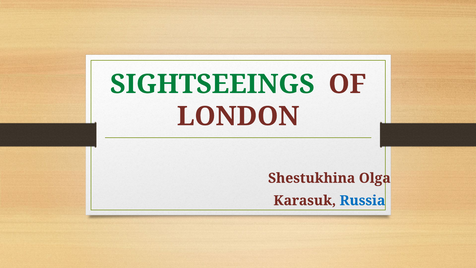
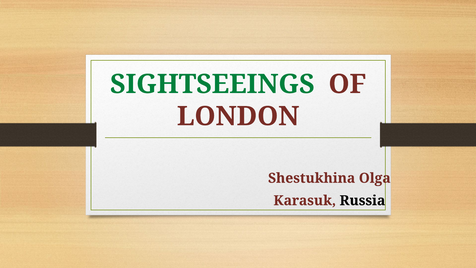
Russia colour: blue -> black
